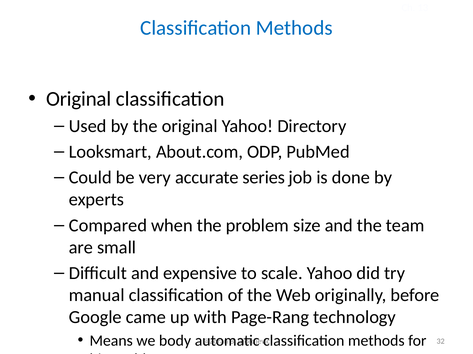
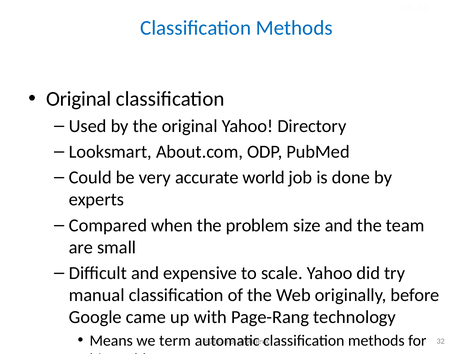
series: series -> world
body: body -> term
